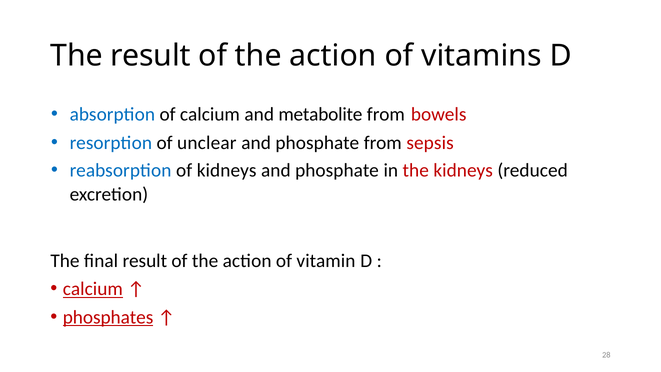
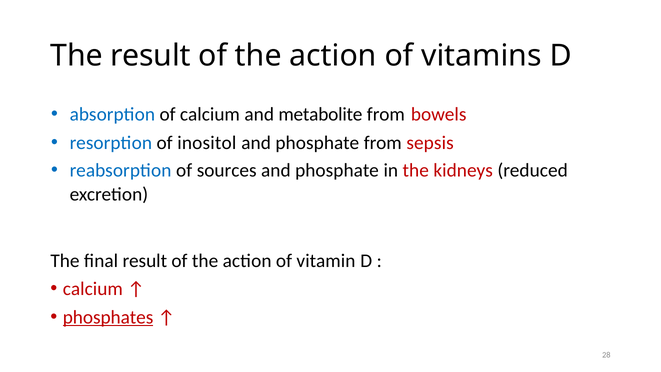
unclear: unclear -> inositol
of kidneys: kidneys -> sources
calcium at (93, 289) underline: present -> none
